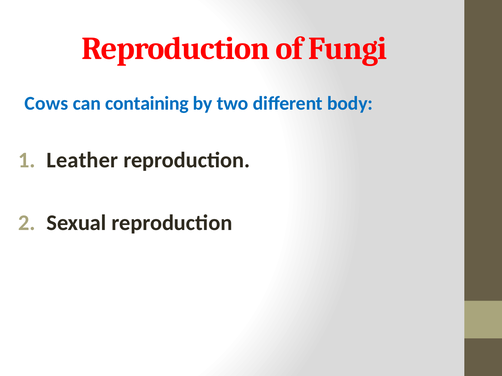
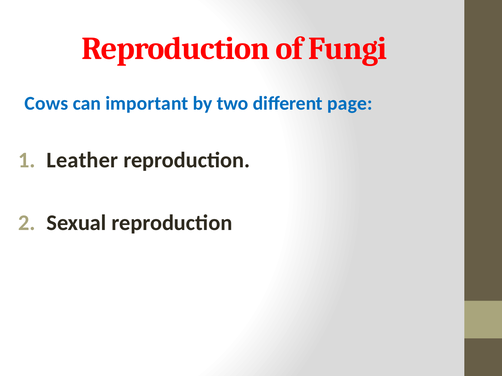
containing: containing -> important
body: body -> page
